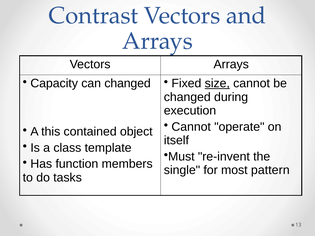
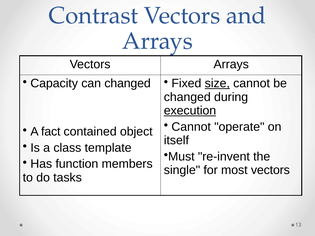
execution underline: none -> present
this: this -> fact
most pattern: pattern -> vectors
